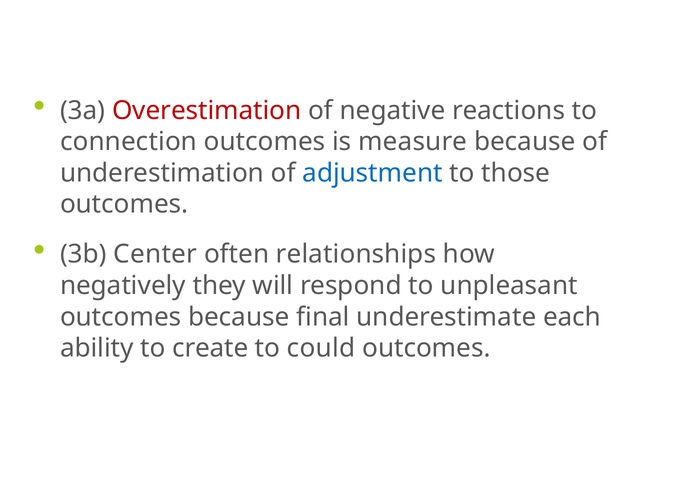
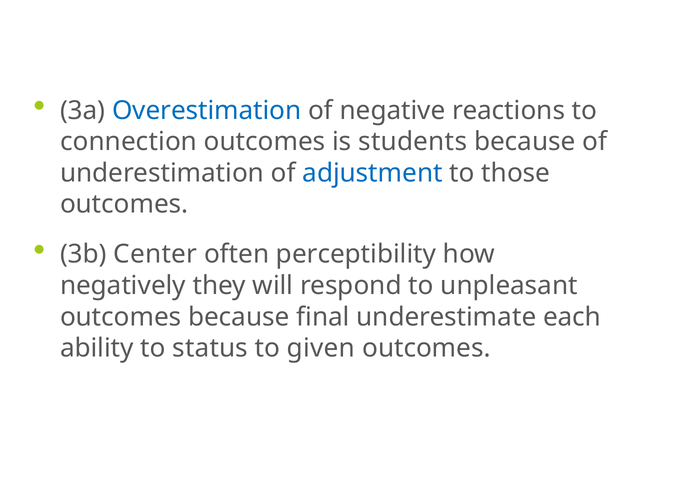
Overestimation colour: red -> blue
measure: measure -> students
relationships: relationships -> perceptibility
create: create -> status
could: could -> given
